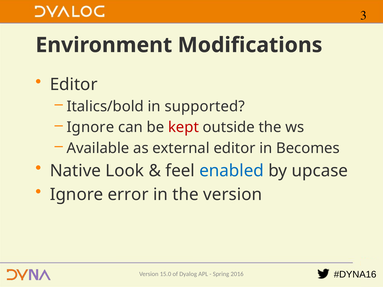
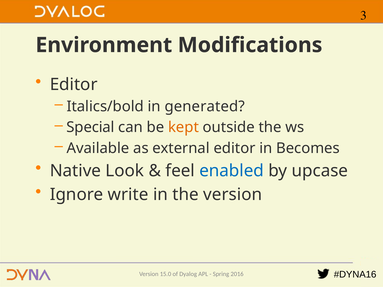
supported: supported -> generated
Ignore at (90, 127): Ignore -> Special
kept colour: red -> orange
error: error -> write
